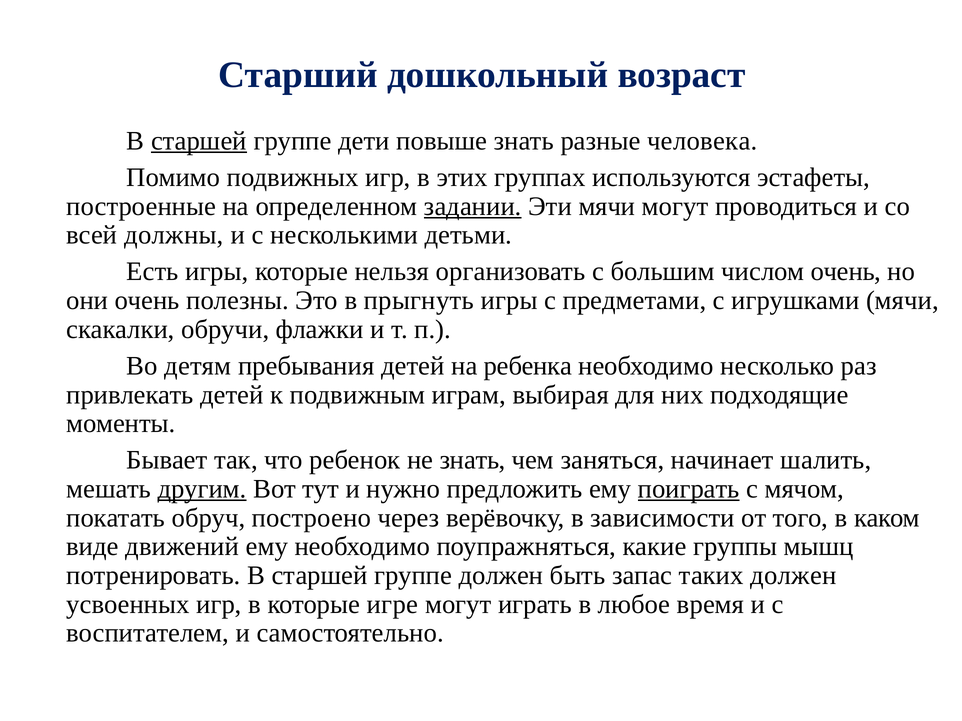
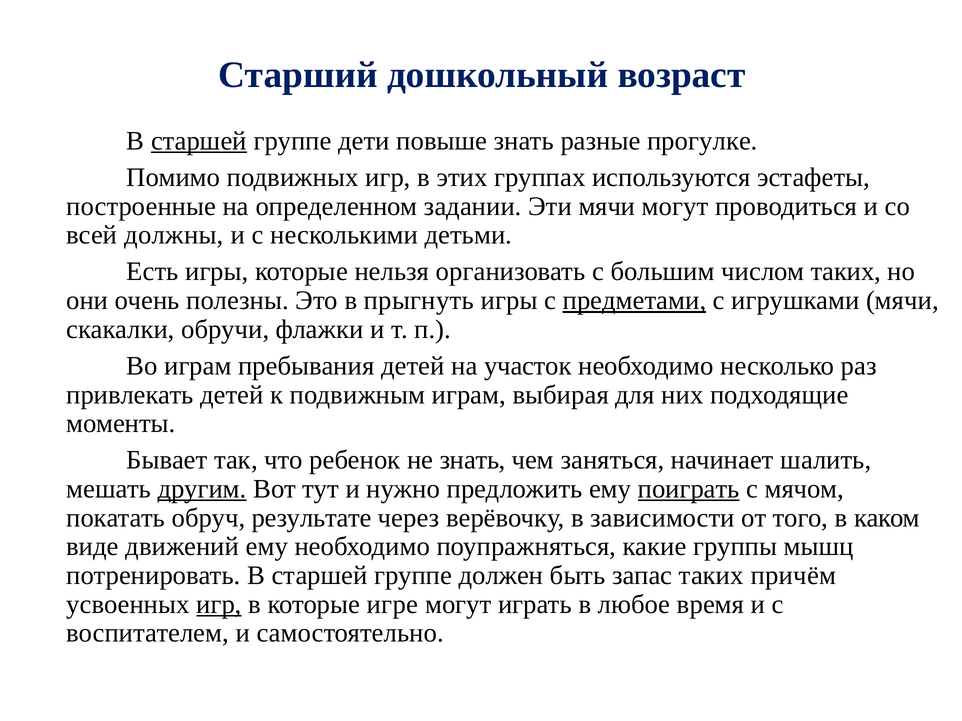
человека: человека -> прогулке
задании underline: present -> none
числом очень: очень -> таких
предметами underline: none -> present
Во детям: детям -> играм
ребенка: ребенка -> участок
построено: построено -> результате
таких должен: должен -> причём
игр at (219, 605) underline: none -> present
